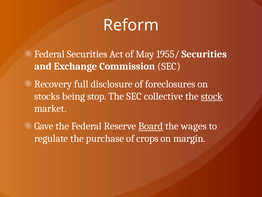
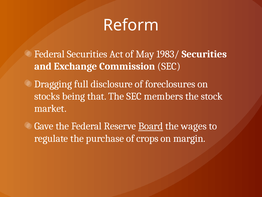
1955/: 1955/ -> 1983/
Recovery: Recovery -> Dragging
stop: stop -> that
collective: collective -> members
stock underline: present -> none
